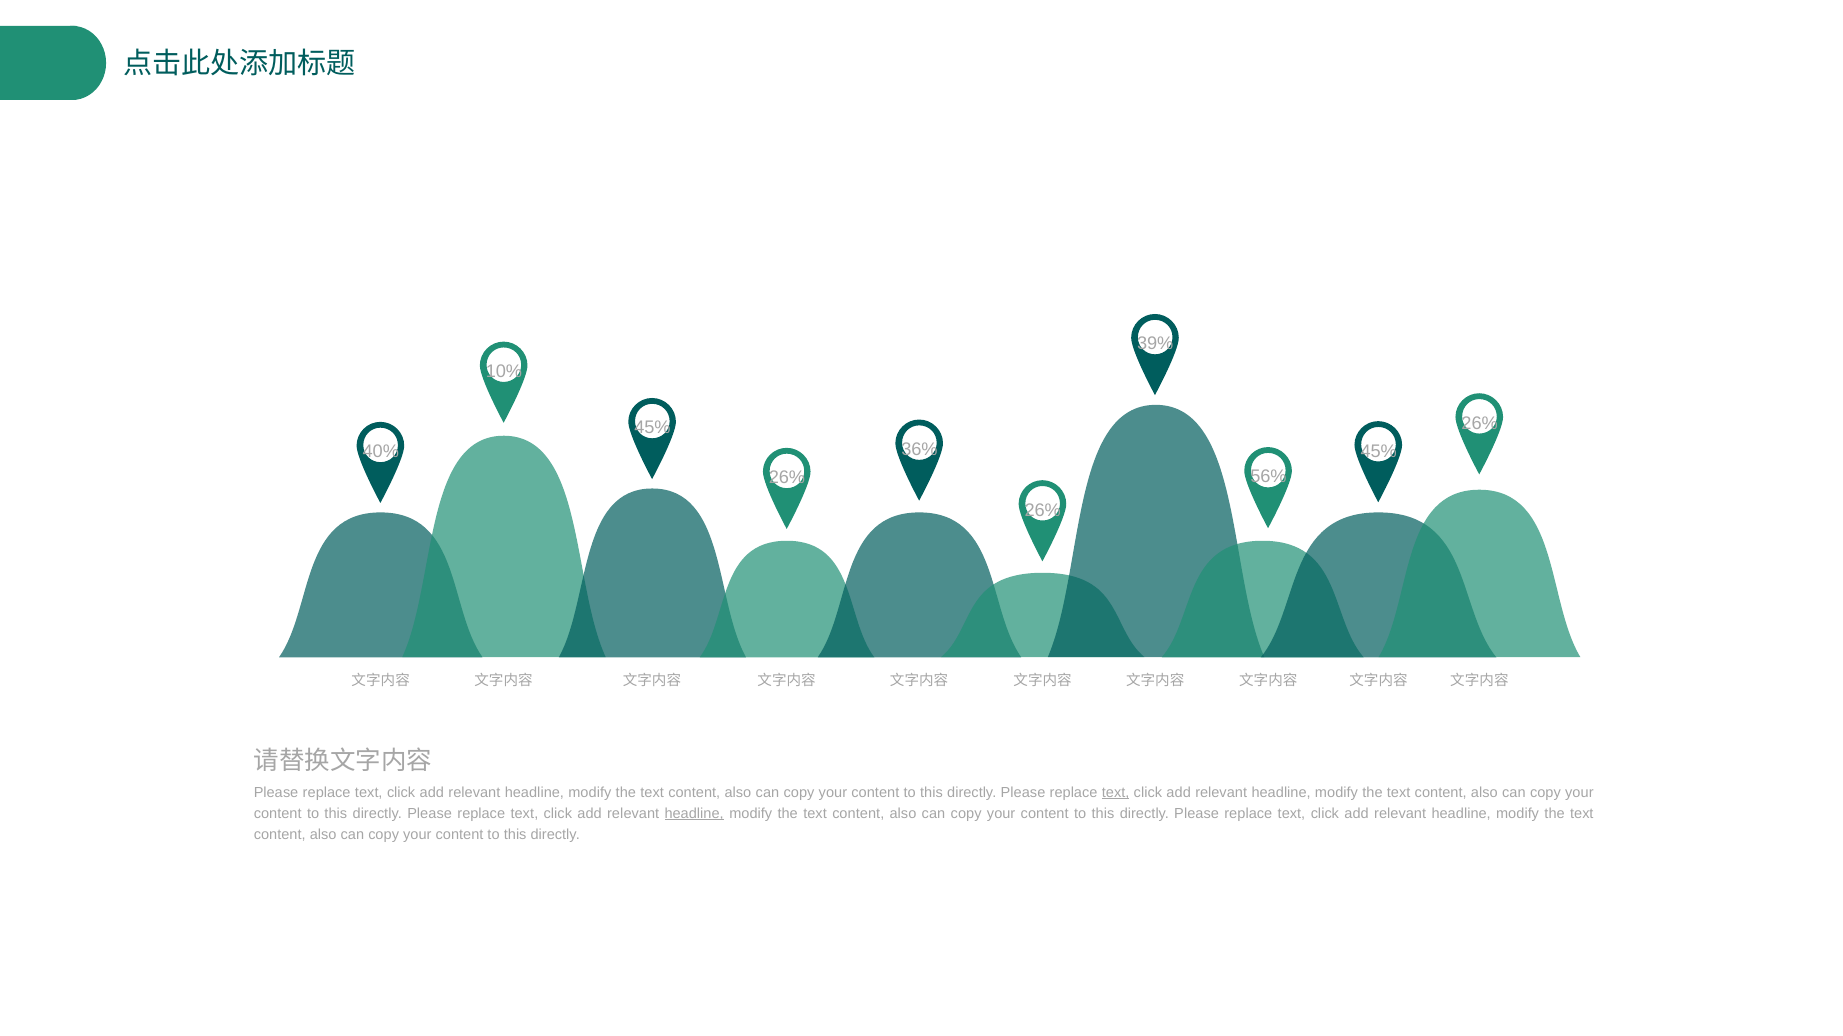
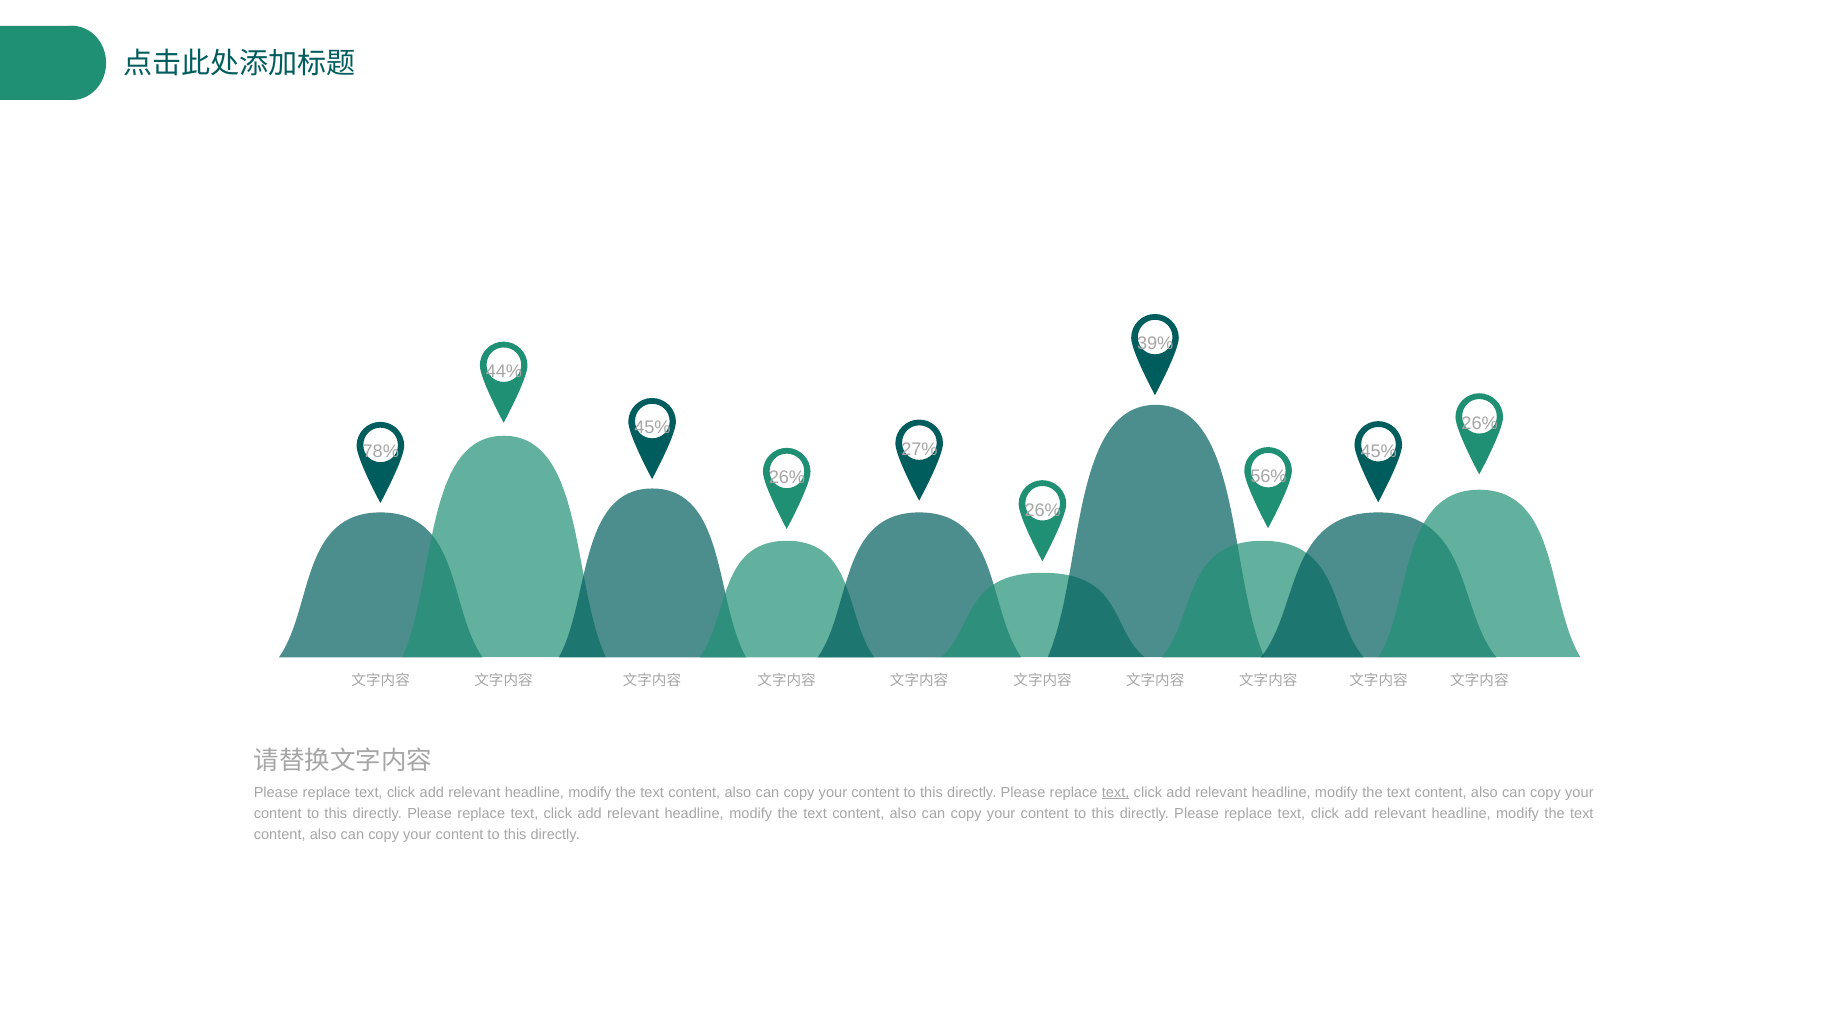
10%: 10% -> 44%
36%: 36% -> 27%
40%: 40% -> 78%
headline at (694, 814) underline: present -> none
